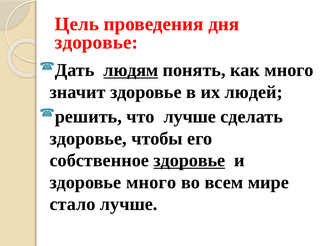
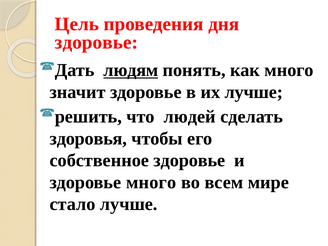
их людей: людей -> лучше
что лучше: лучше -> людей
здоровье at (88, 139): здоровье -> здоровья
здоровье at (189, 160) underline: present -> none
